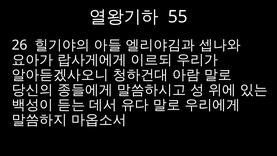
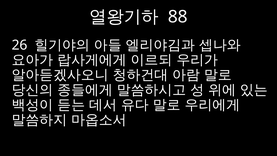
55: 55 -> 88
